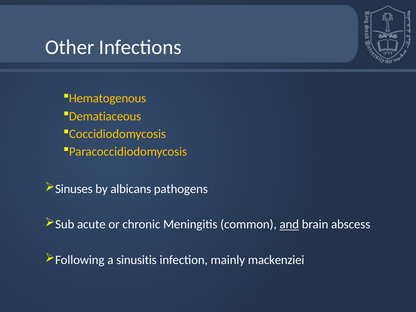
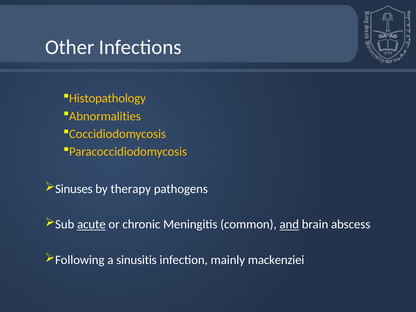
Hematogenous: Hematogenous -> Histopathology
Dematiaceous: Dematiaceous -> Abnormalities
albicans: albicans -> therapy
acute underline: none -> present
